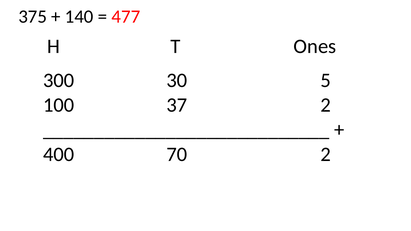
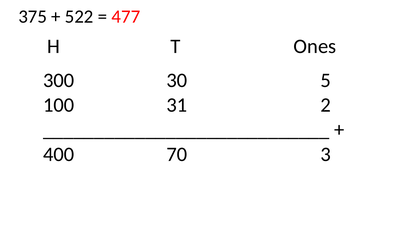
140: 140 -> 522
37: 37 -> 31
70 2: 2 -> 3
